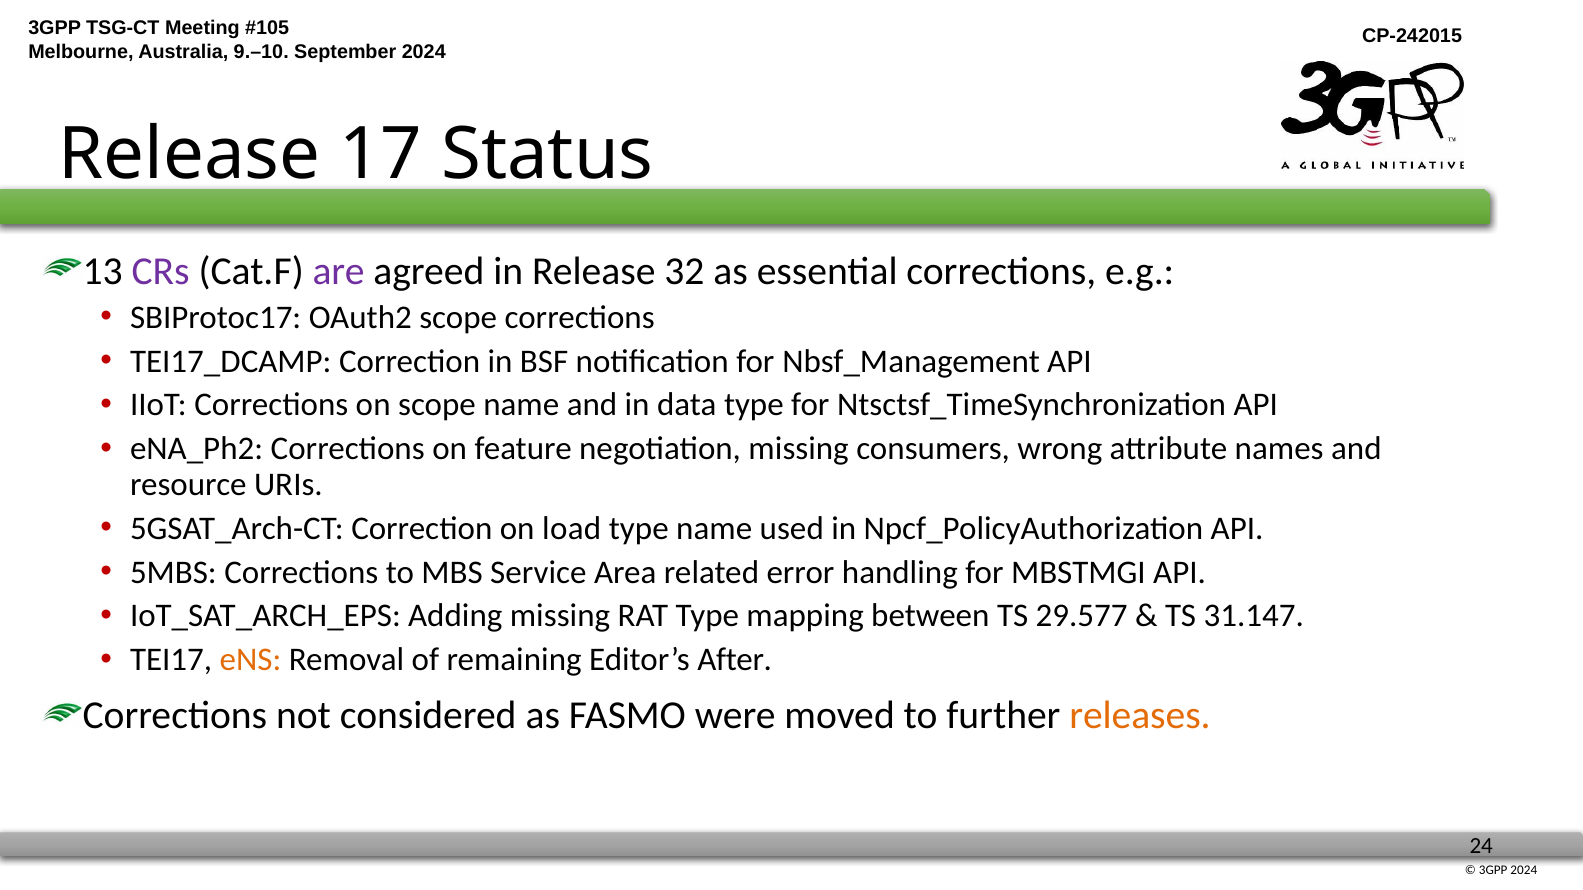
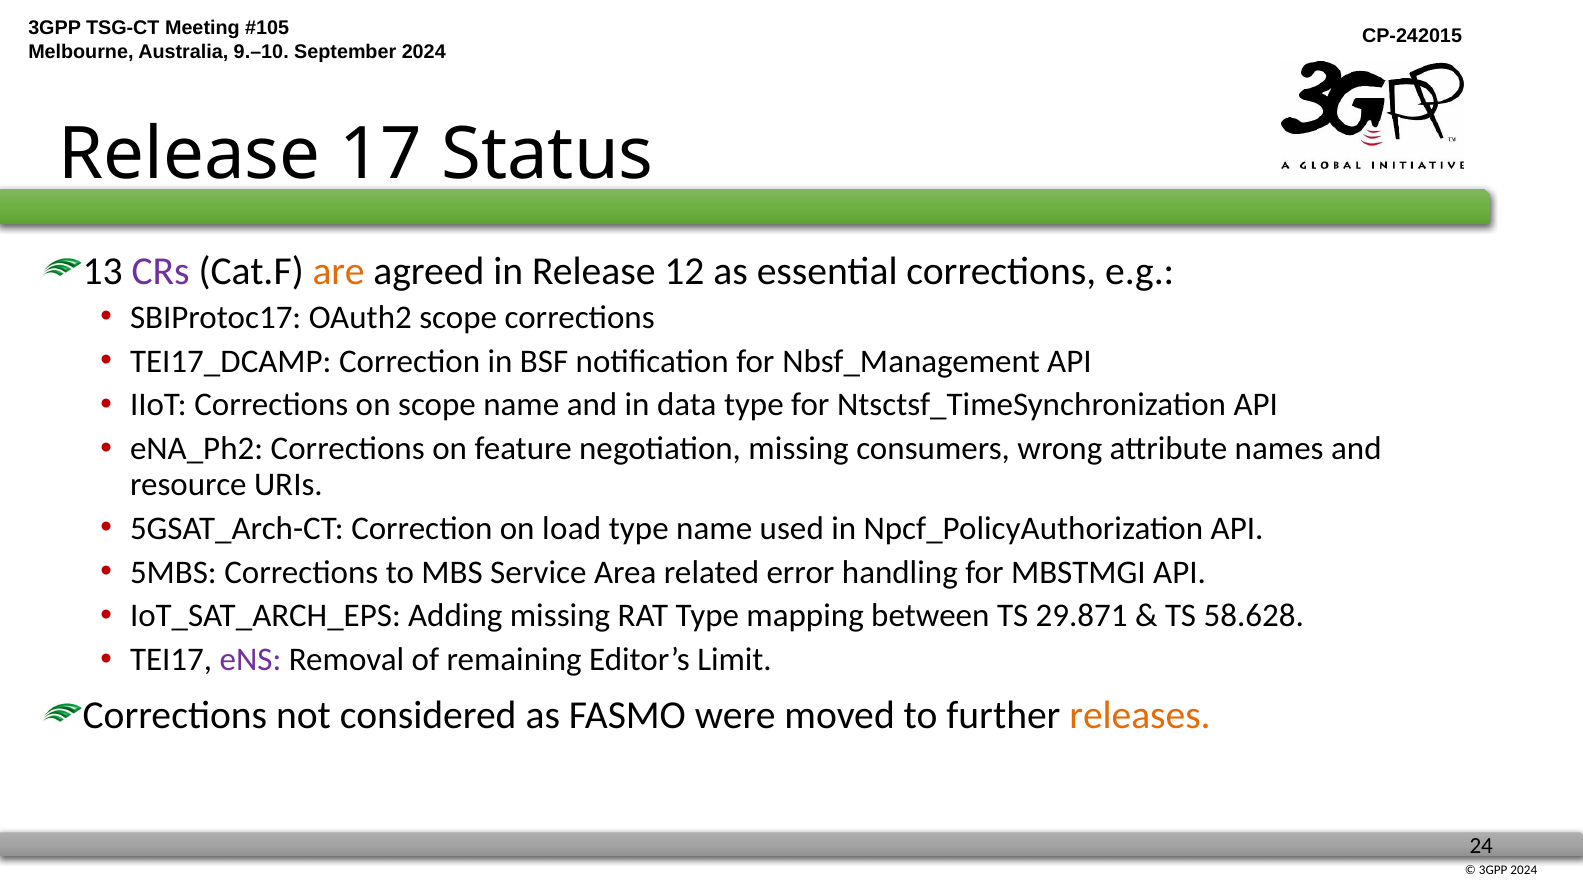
are colour: purple -> orange
32: 32 -> 12
29.577: 29.577 -> 29.871
31.147: 31.147 -> 58.628
eNS colour: orange -> purple
After: After -> Limit
